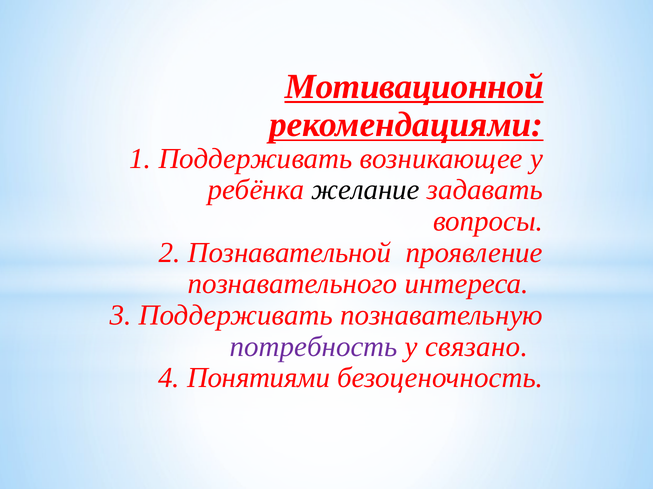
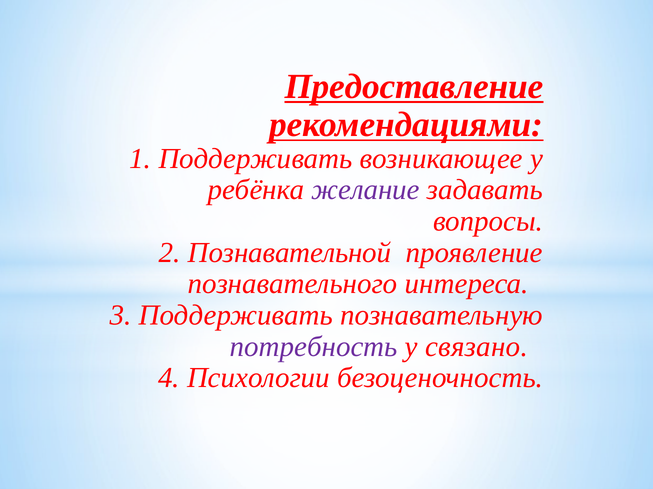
Мотивационной: Мотивационной -> Предоставление
желание colour: black -> purple
Понятиями: Понятиями -> Психологии
